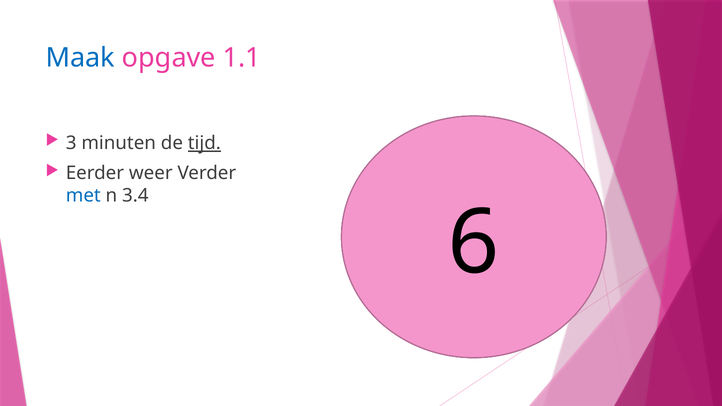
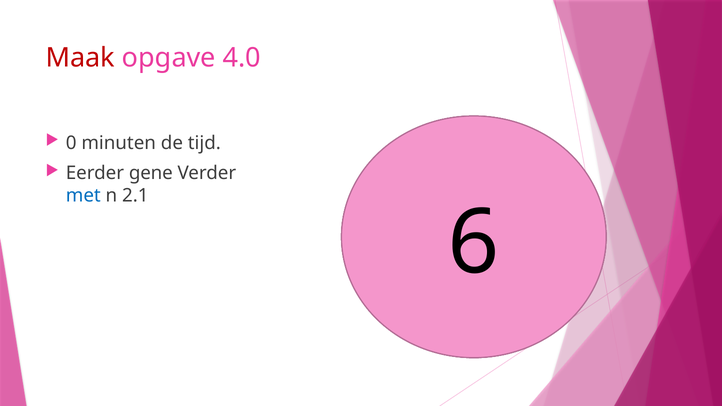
Maak colour: blue -> red
1.1: 1.1 -> 4.0
3: 3 -> 0
tijd underline: present -> none
weer: weer -> gene
3.4: 3.4 -> 2.1
